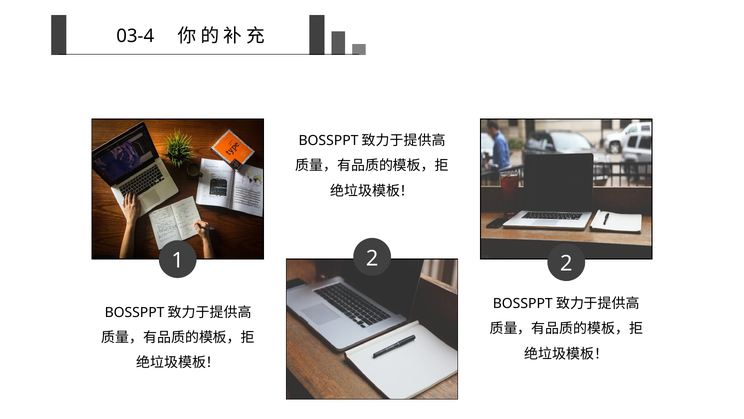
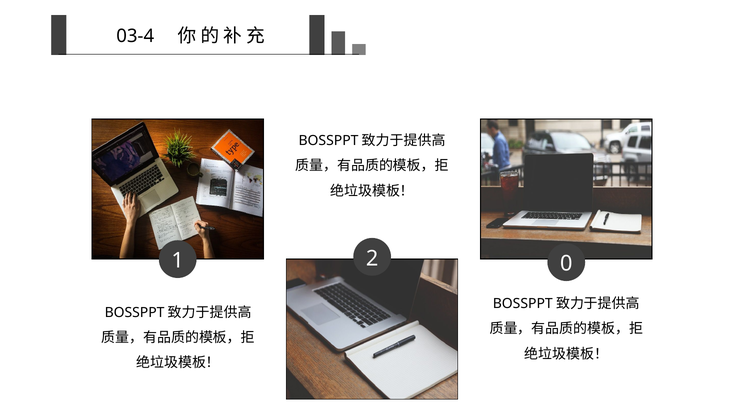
2 2: 2 -> 0
